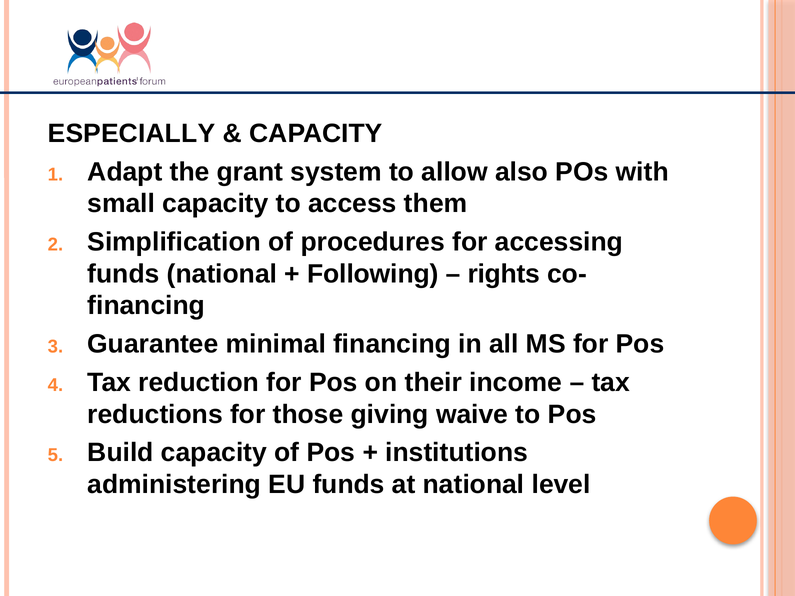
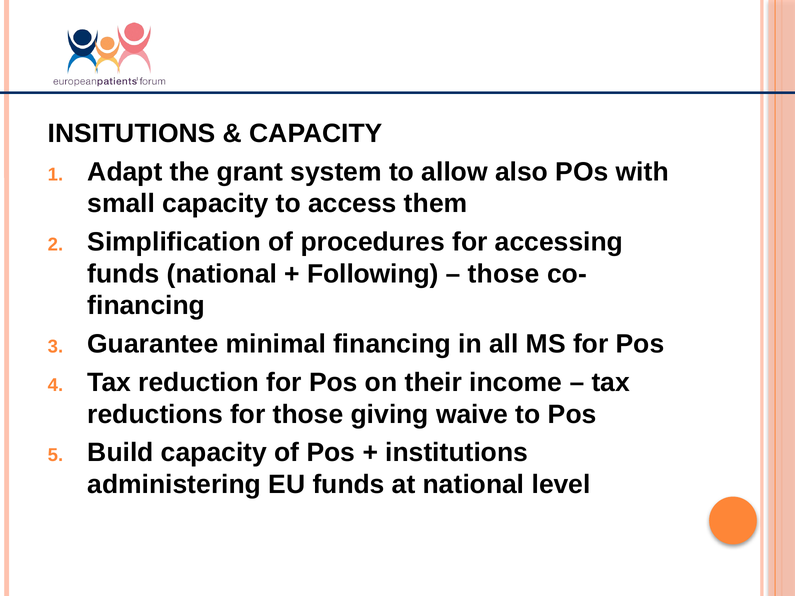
ESPECIALLY: ESPECIALLY -> INSITUTIONS
rights at (504, 274): rights -> those
